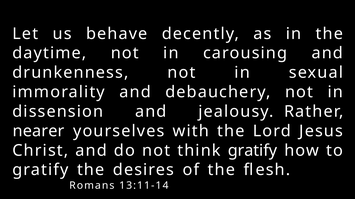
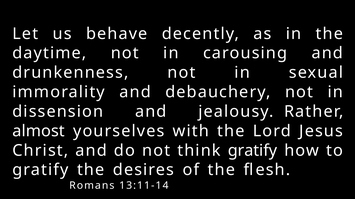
nearer: nearer -> almost
